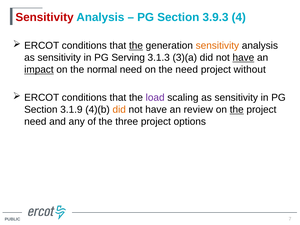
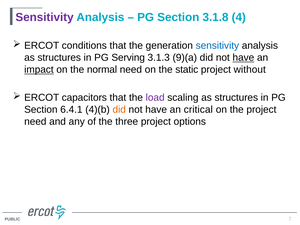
Sensitivity at (45, 17) colour: red -> purple
3.9.3: 3.9.3 -> 3.1.8
the at (136, 46) underline: present -> none
sensitivity at (217, 46) colour: orange -> blue
sensitivity at (59, 58): sensitivity -> structures
3)(a: 3)(a -> 9)(a
the need: need -> static
conditions at (84, 98): conditions -> capacitors
scaling as sensitivity: sensitivity -> structures
3.1.9: 3.1.9 -> 6.4.1
review: review -> critical
the at (237, 110) underline: present -> none
